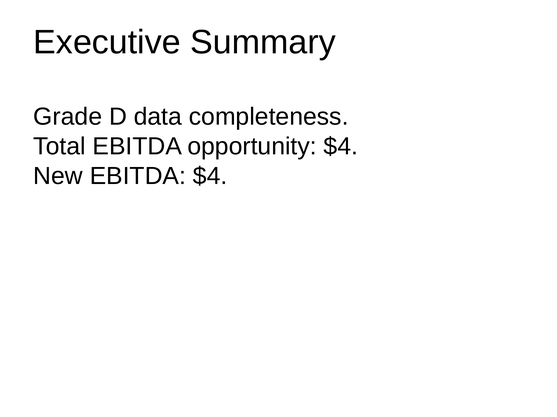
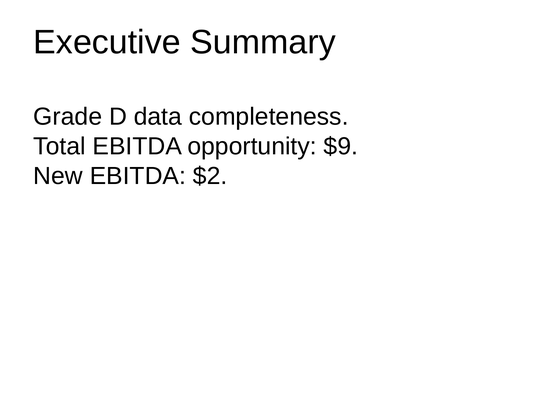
opportunity $4: $4 -> $9
EBITDA $4: $4 -> $2
